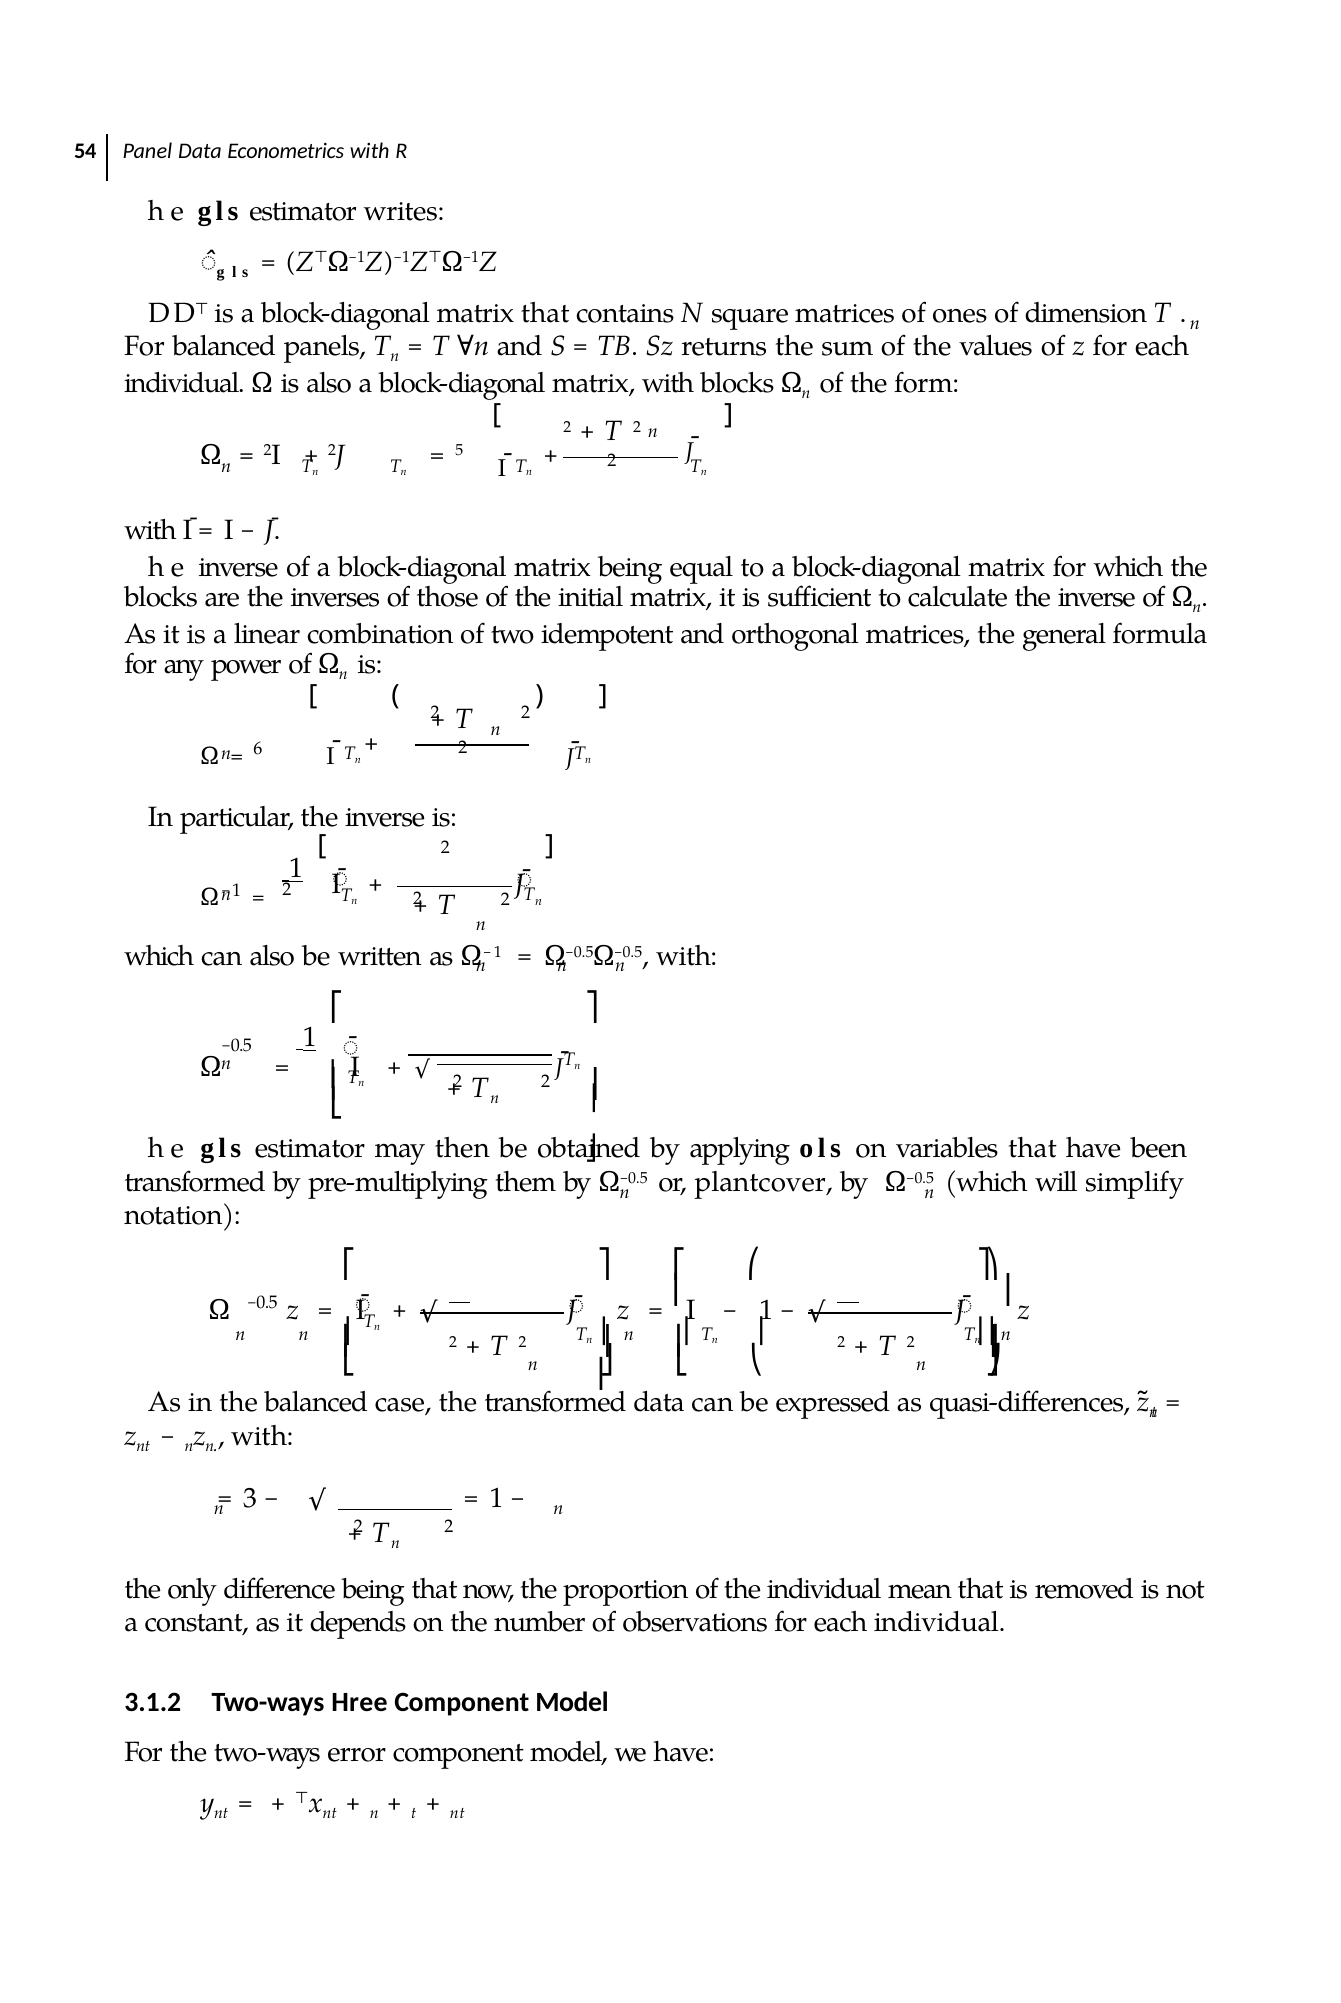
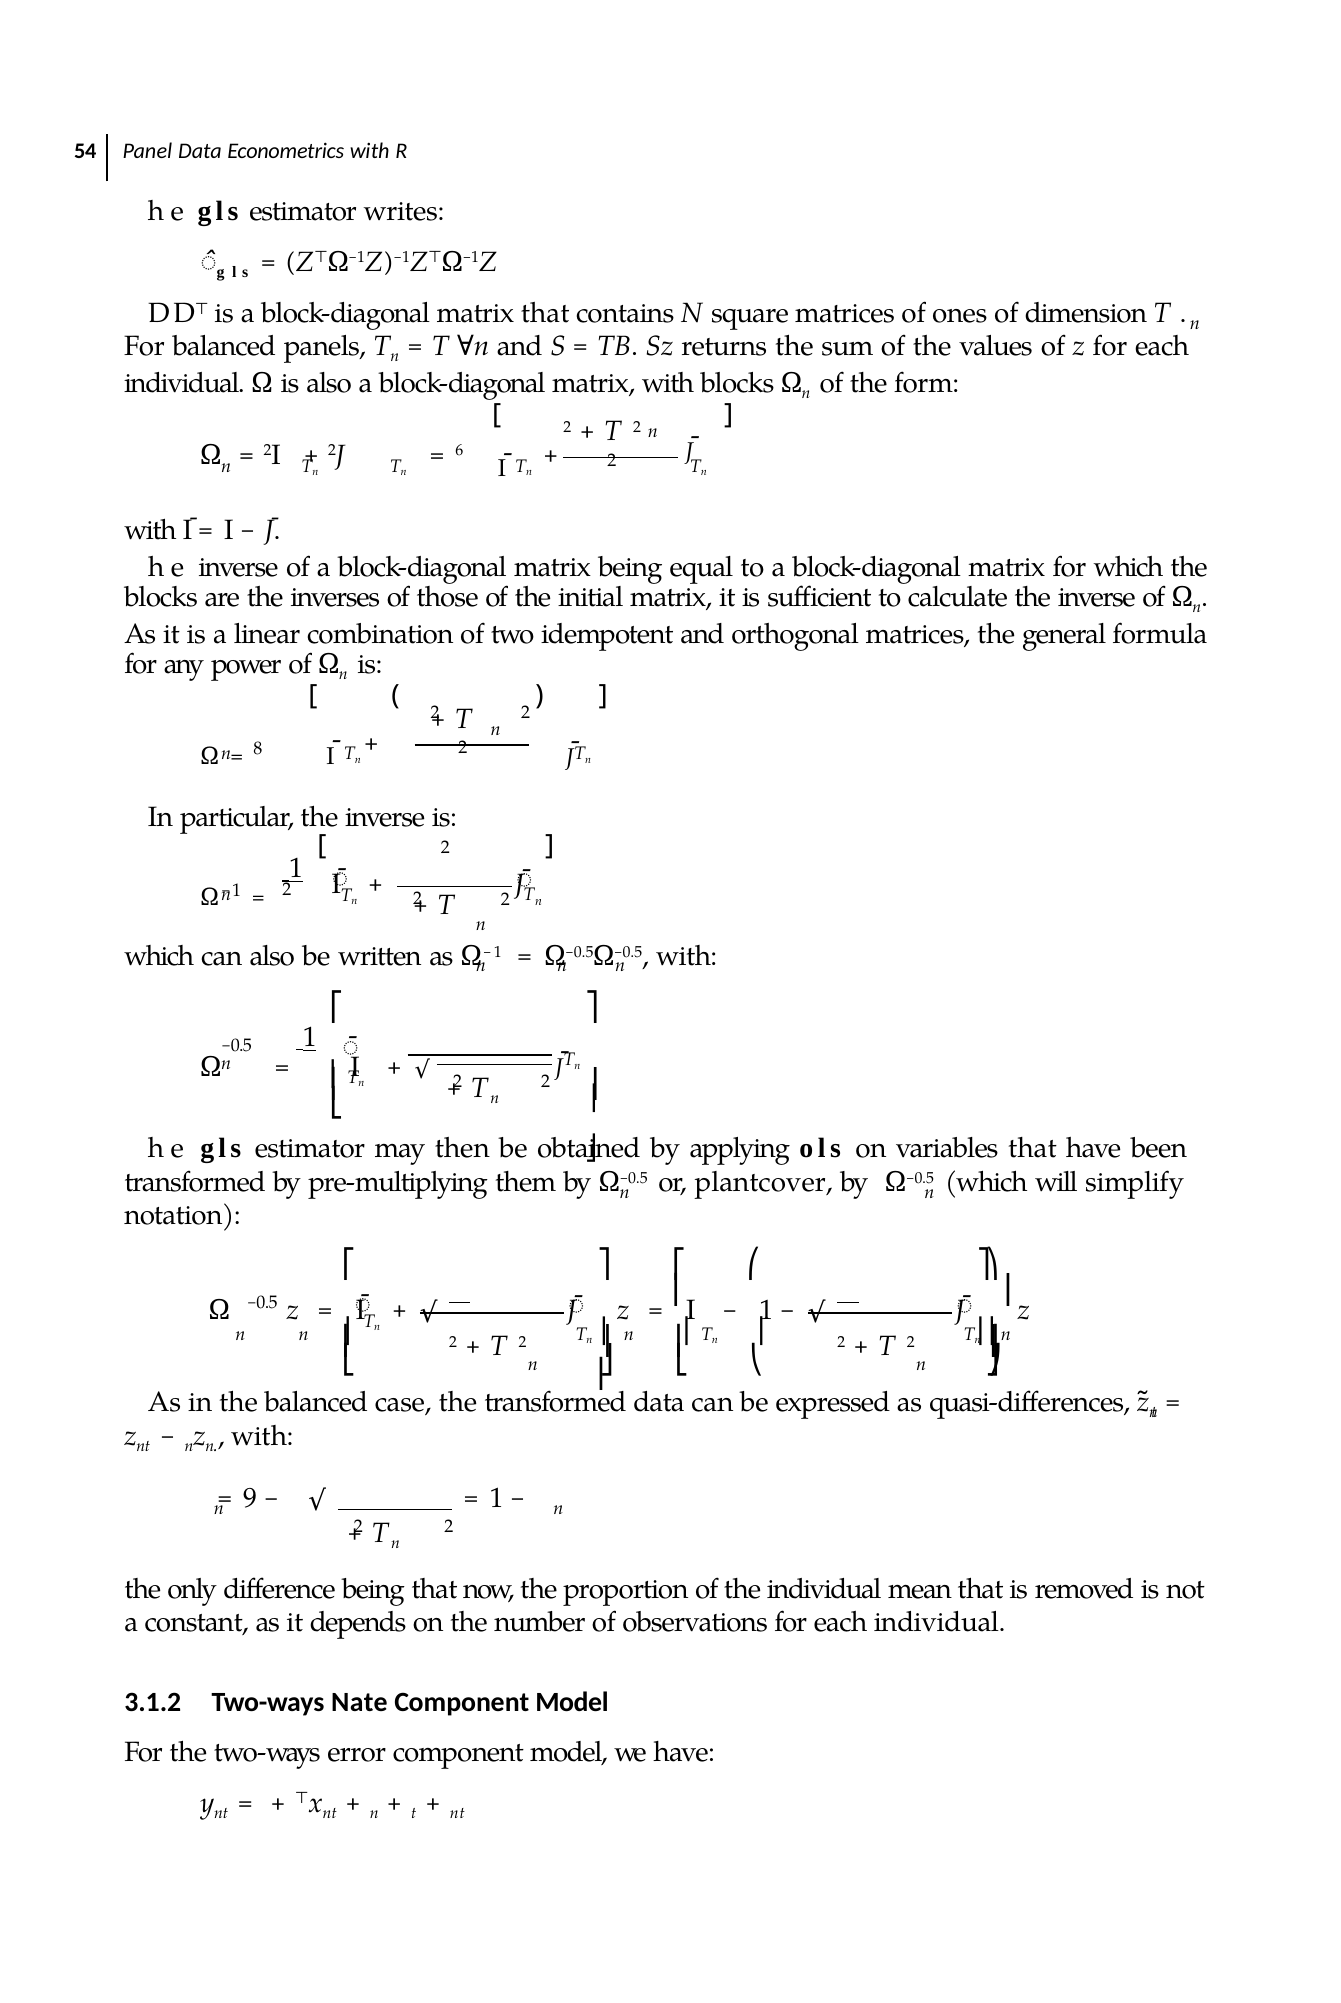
5: 5 -> 6
6: 6 -> 8
3: 3 -> 9
Hree: Hree -> Nate
